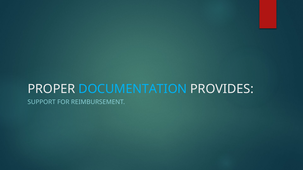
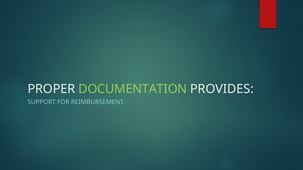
DOCUMENTATION colour: light blue -> light green
